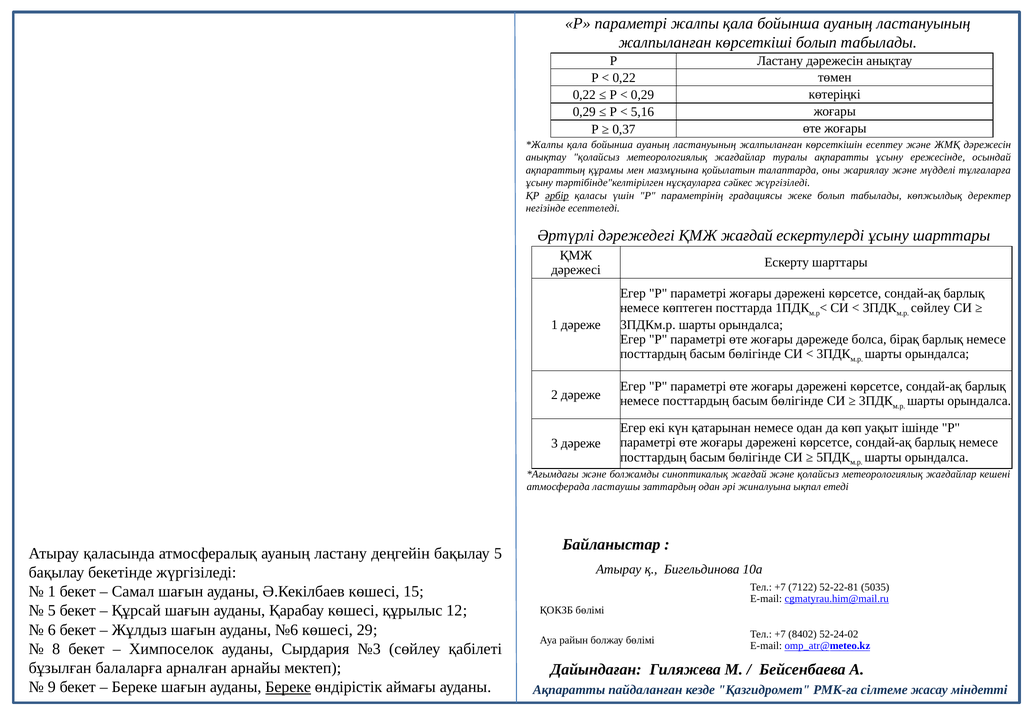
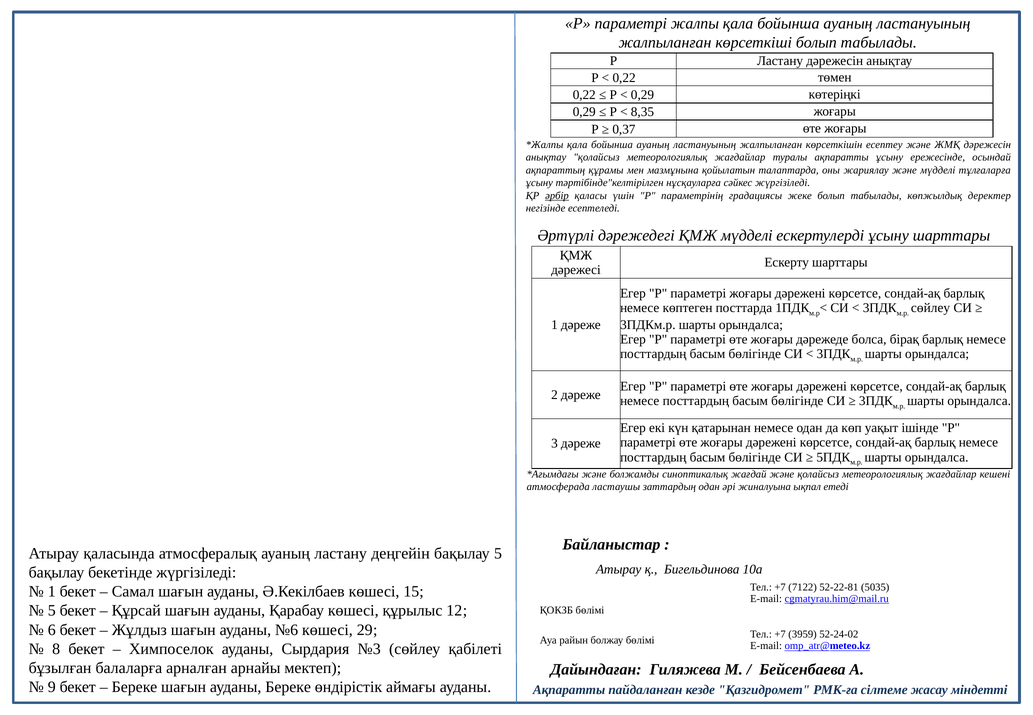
5,16: 5,16 -> 8,35
ҚМЖ жағдай: жағдай -> мүдделі
8402: 8402 -> 3959
Береке at (288, 687) underline: present -> none
